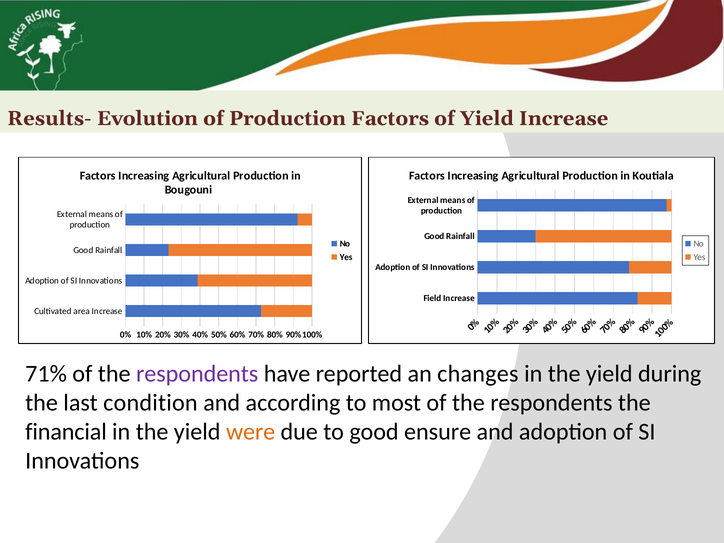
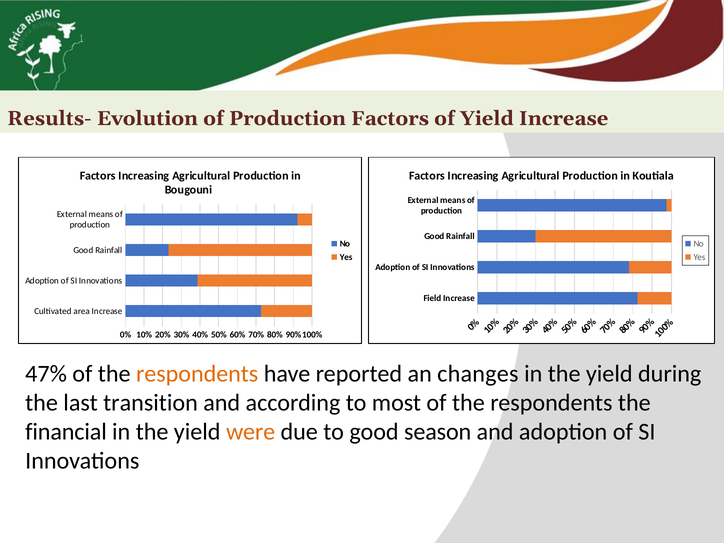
71%: 71% -> 47%
respondents at (197, 374) colour: purple -> orange
condition: condition -> transition
ensure: ensure -> season
